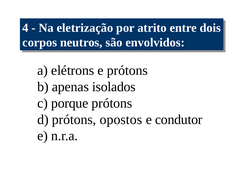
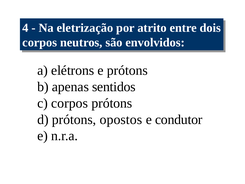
isolados: isolados -> sentidos
c porque: porque -> corpos
